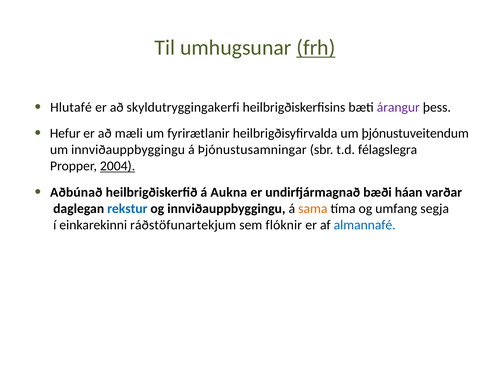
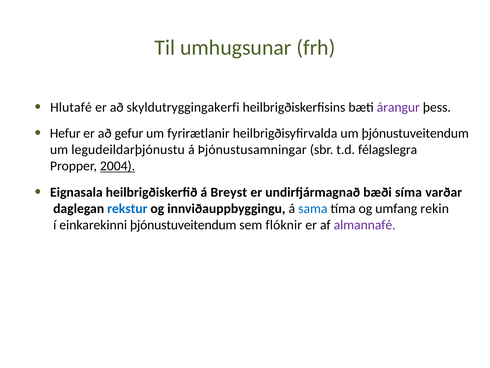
frh underline: present -> none
mæli: mæli -> gefur
um innviðauppbyggingu: innviðauppbyggingu -> legudeildarþjónustu
Aðbúnað: Aðbúnað -> Eignasala
Aukna: Aukna -> Breyst
háan: háan -> síma
sama colour: orange -> blue
segja: segja -> rekin
einkarekinni ráðstöfunartekjum: ráðstöfunartekjum -> þjónustuveitendum
almannafé colour: blue -> purple
